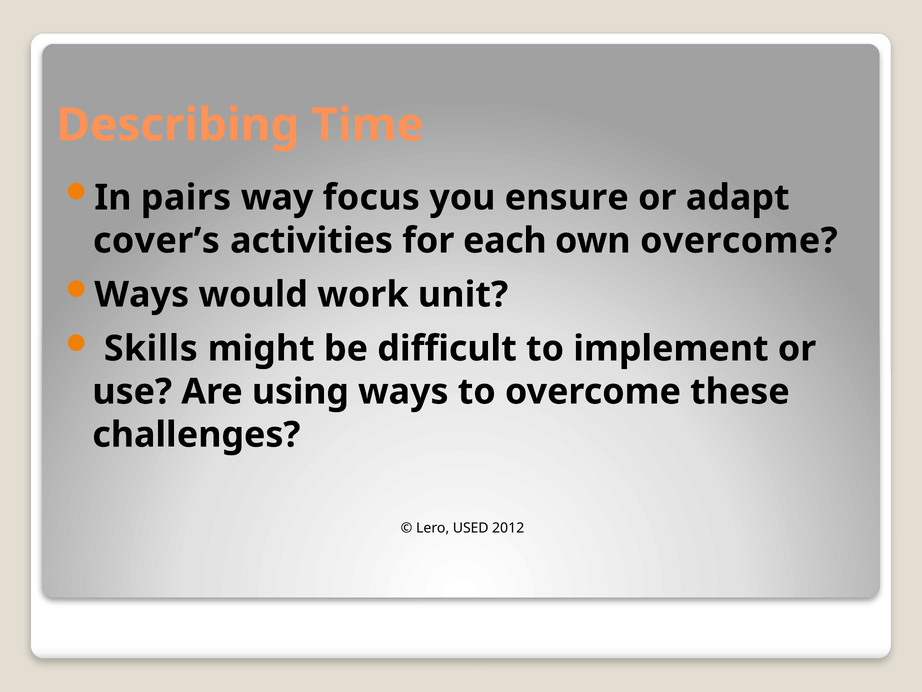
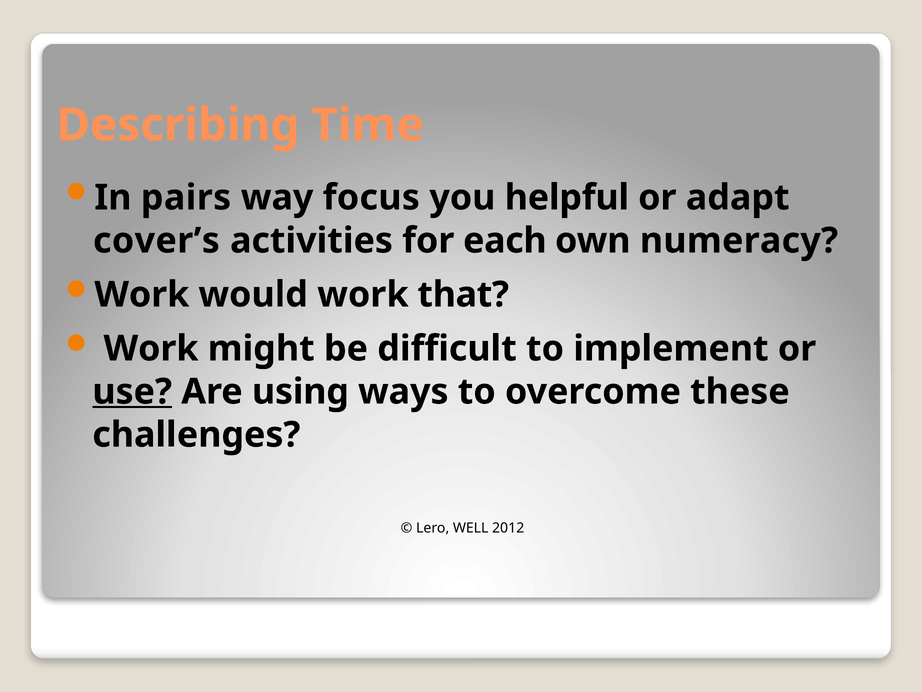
ensure: ensure -> helpful
own overcome: overcome -> numeracy
Ways at (142, 294): Ways -> Work
unit: unit -> that
Skills at (151, 348): Skills -> Work
use underline: none -> present
USED: USED -> WELL
